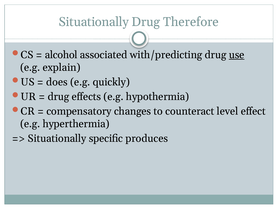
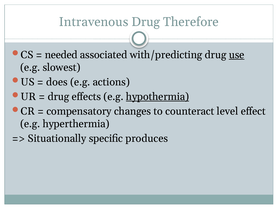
Situationally at (94, 22): Situationally -> Intravenous
alcohol: alcohol -> needed
explain: explain -> slowest
quickly: quickly -> actions
hypothermia underline: none -> present
